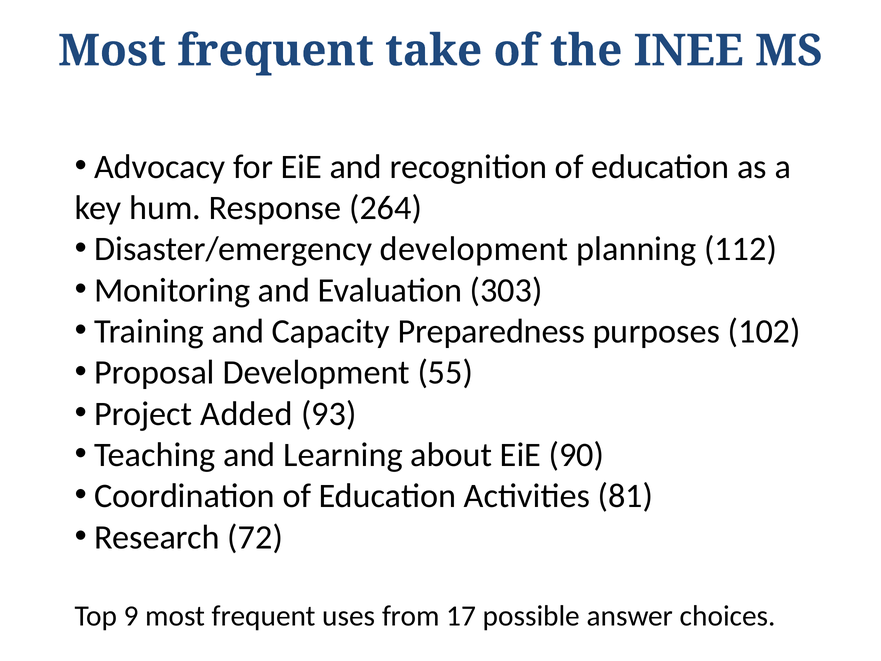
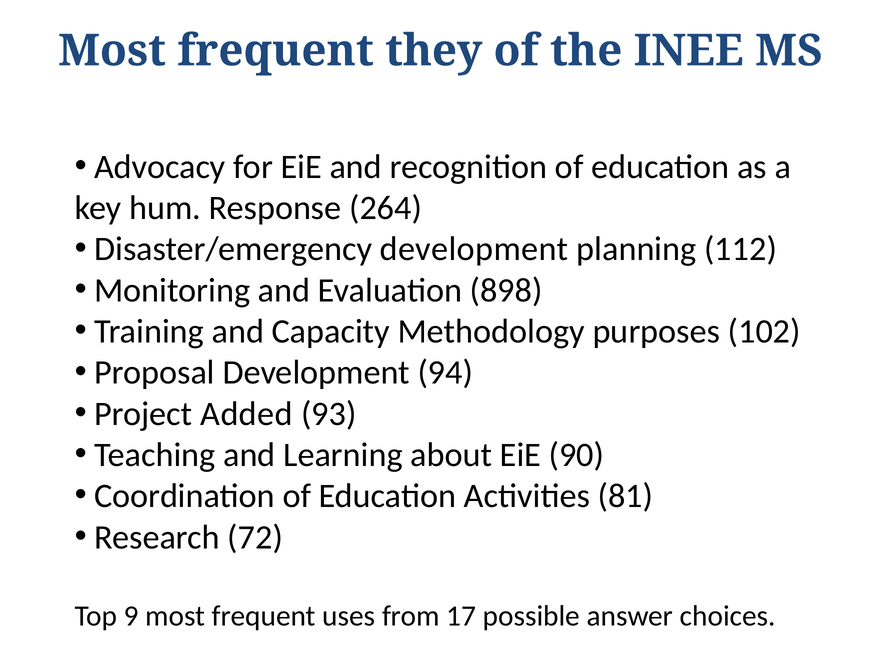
take: take -> they
303: 303 -> 898
Preparedness: Preparedness -> Methodology
55: 55 -> 94
